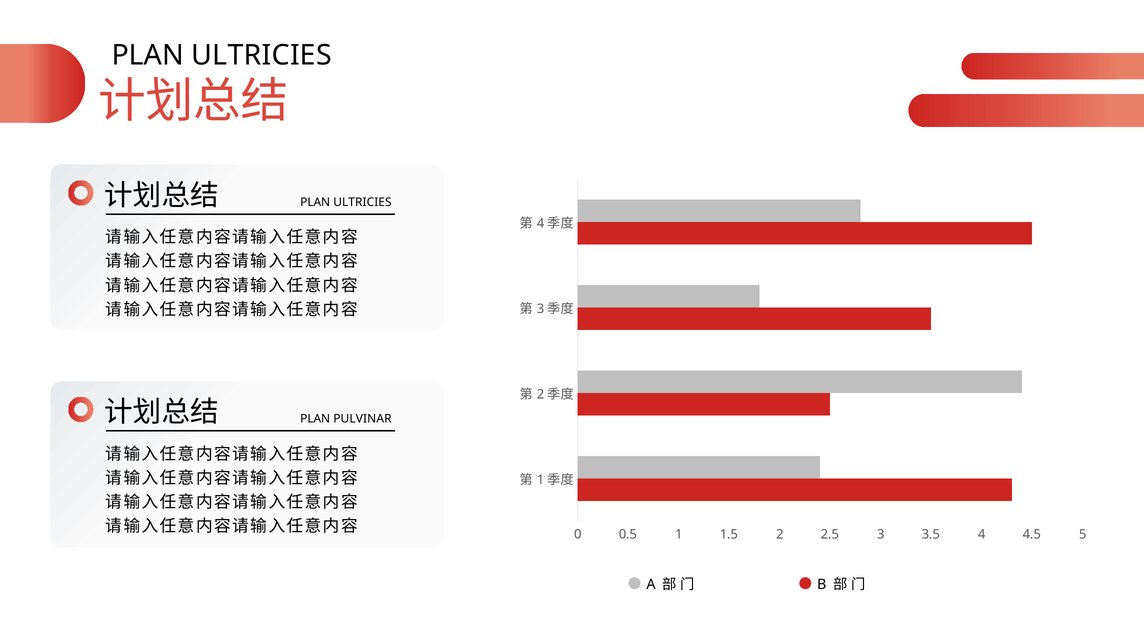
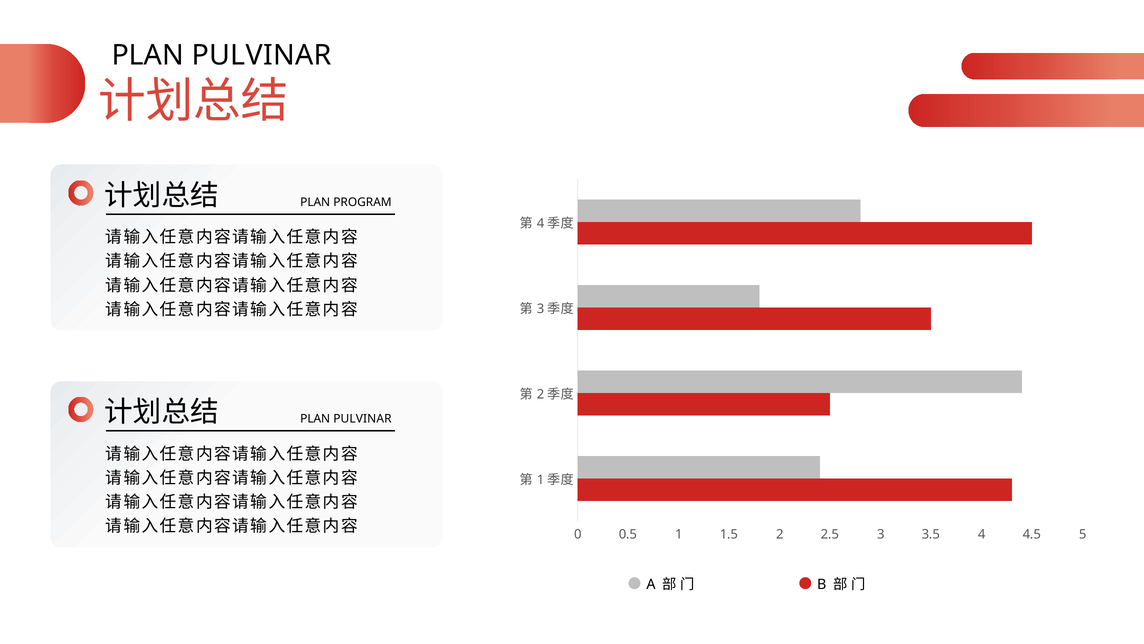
ULTRICIES at (262, 55): ULTRICIES -> PULVINAR
ULTRICIES at (362, 202): ULTRICIES -> PROGRAM
